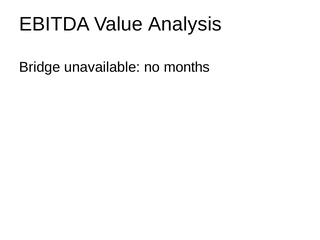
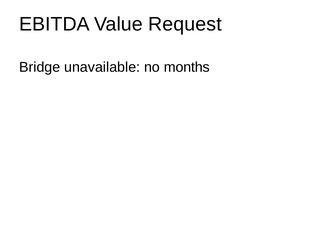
Analysis: Analysis -> Request
